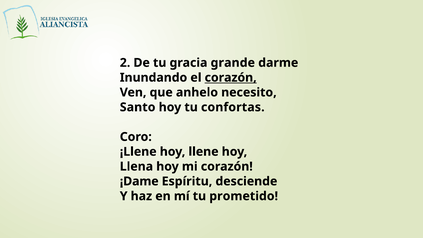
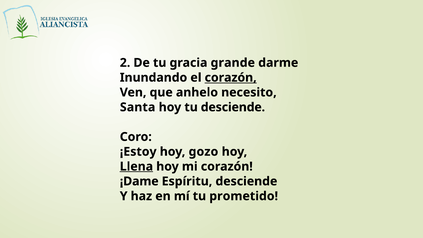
Santo: Santo -> Santa
tu confortas: confortas -> desciende
¡Llene: ¡Llene -> ¡Estoy
llene: llene -> gozo
Llena underline: none -> present
